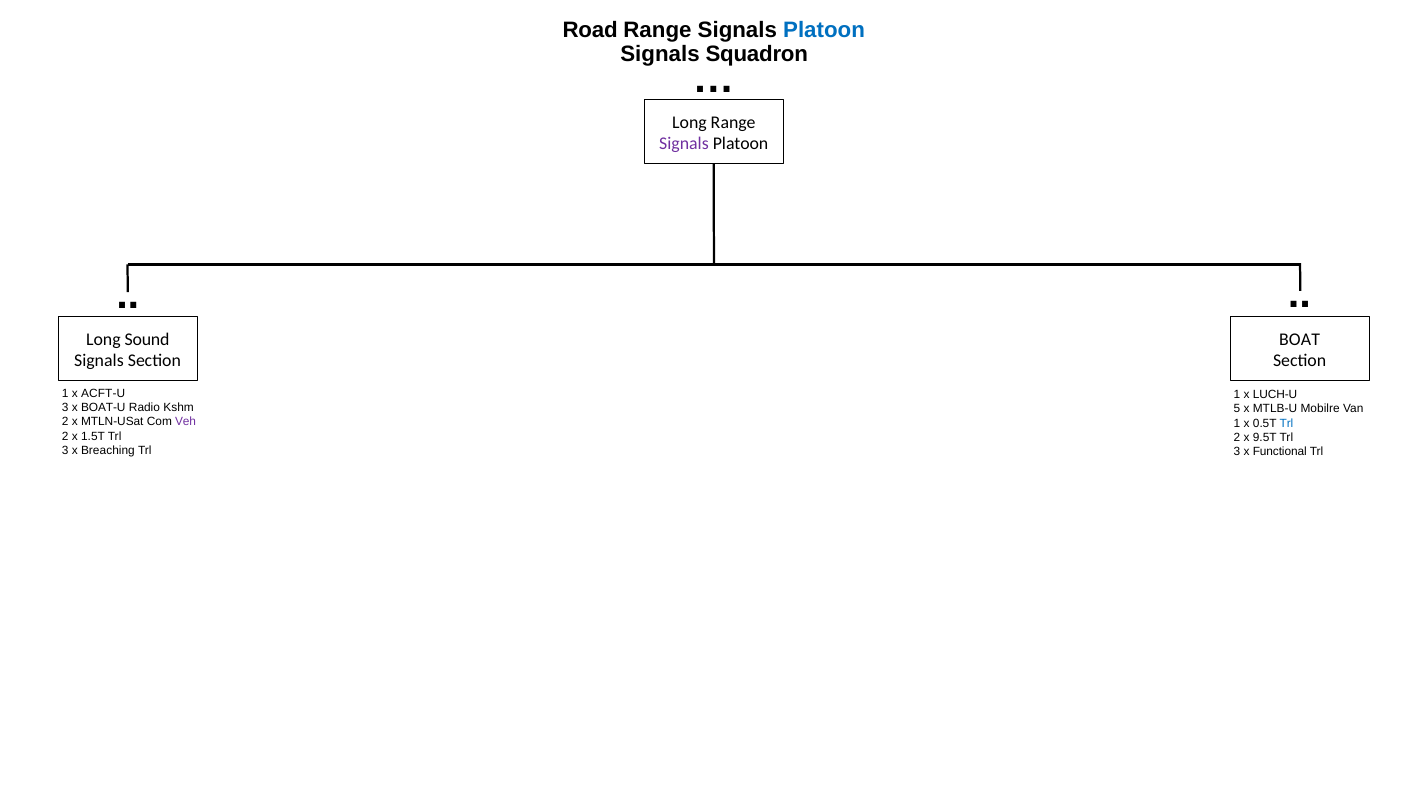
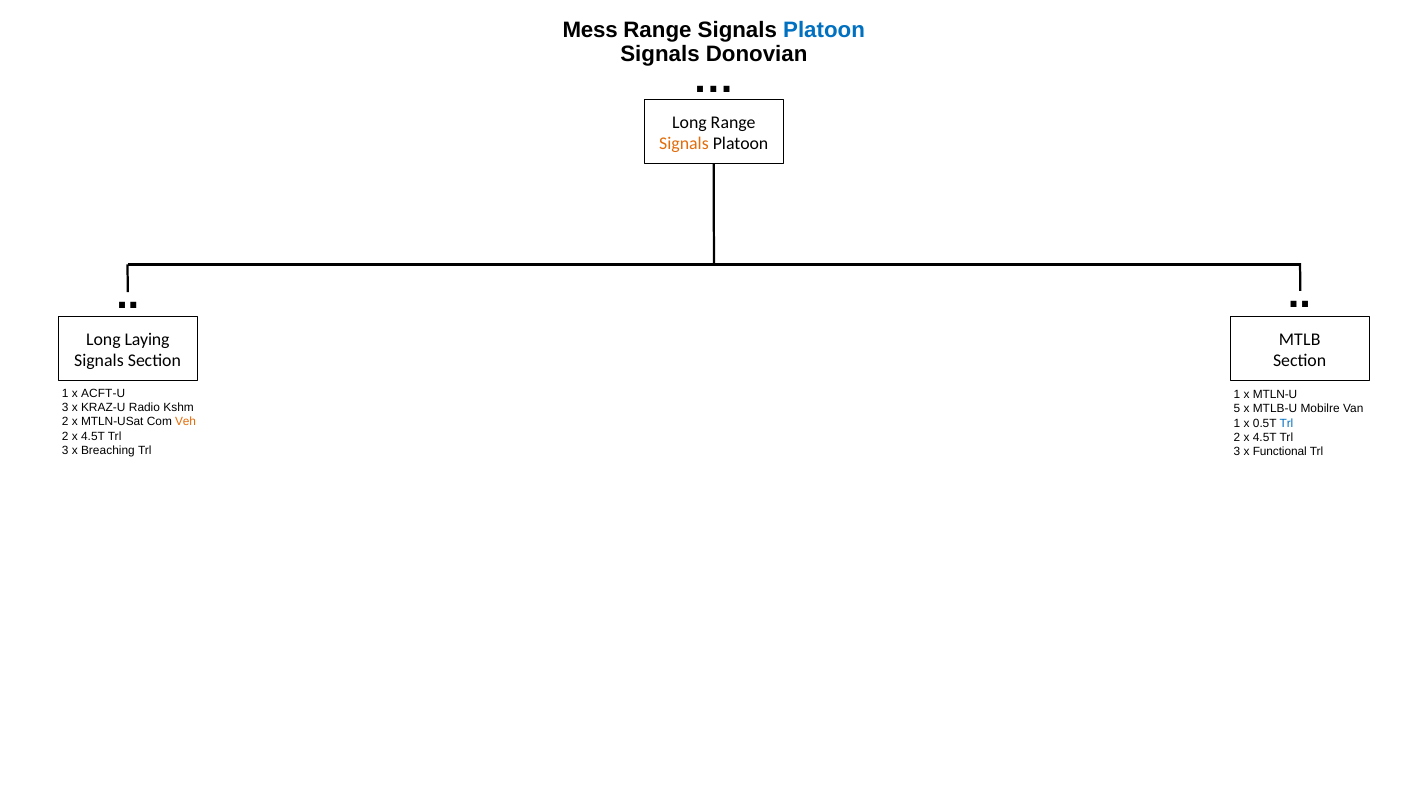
Road: Road -> Mess
Squadron: Squadron -> Donovian
Signals at (684, 144) colour: purple -> orange
Sound: Sound -> Laying
BOAT: BOAT -> MTLB
LUCH-U: LUCH-U -> MTLN-U
BOAT-U: BOAT-U -> KRAZ-U
Veh colour: purple -> orange
1.5T at (93, 436): 1.5T -> 4.5T
9.5T at (1265, 437): 9.5T -> 4.5T
